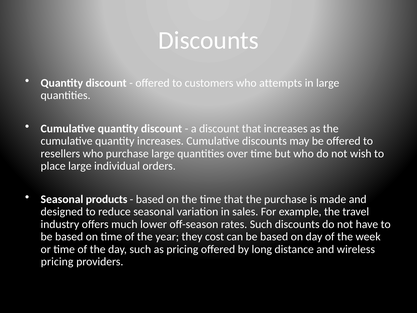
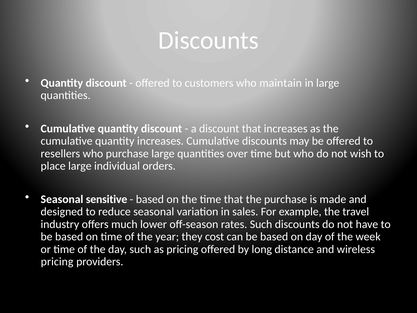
attempts: attempts -> maintain
products: products -> sensitive
